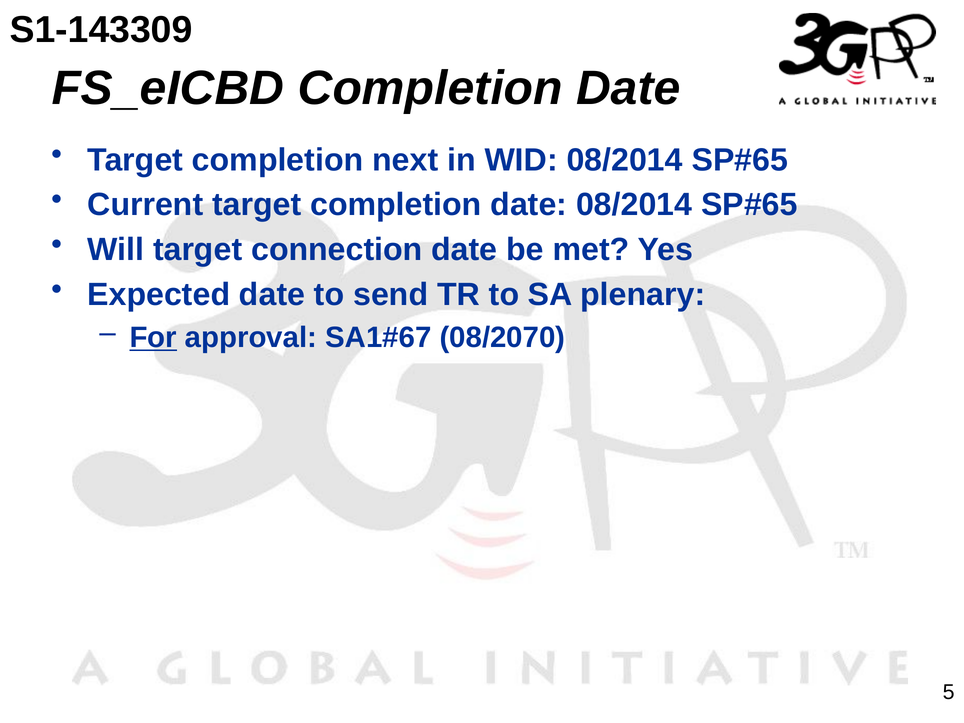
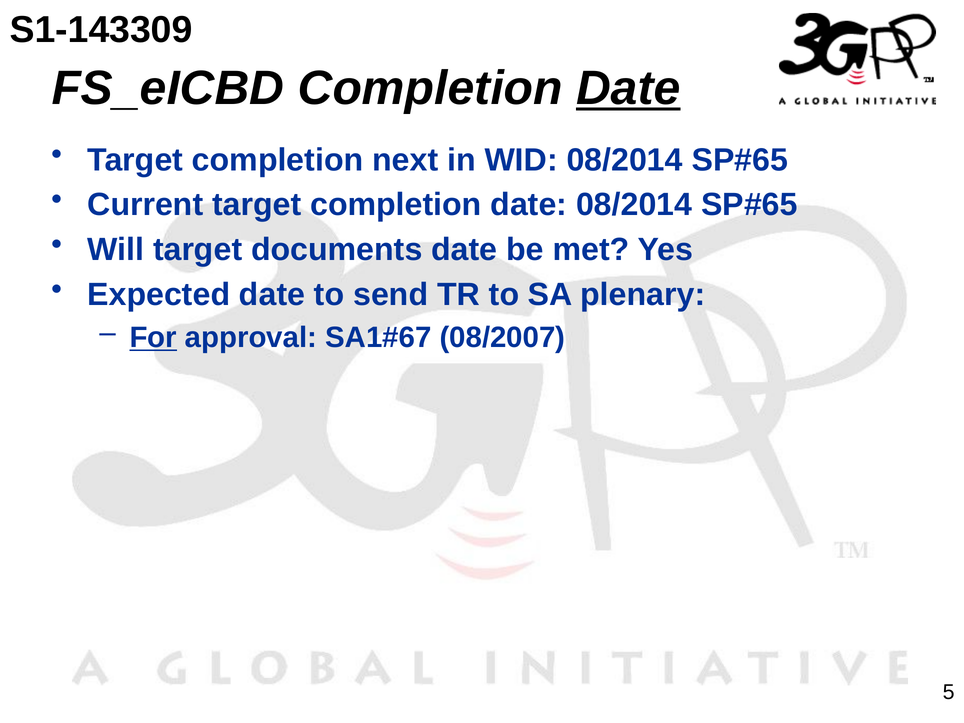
Date at (628, 88) underline: none -> present
connection: connection -> documents
08/2070: 08/2070 -> 08/2007
